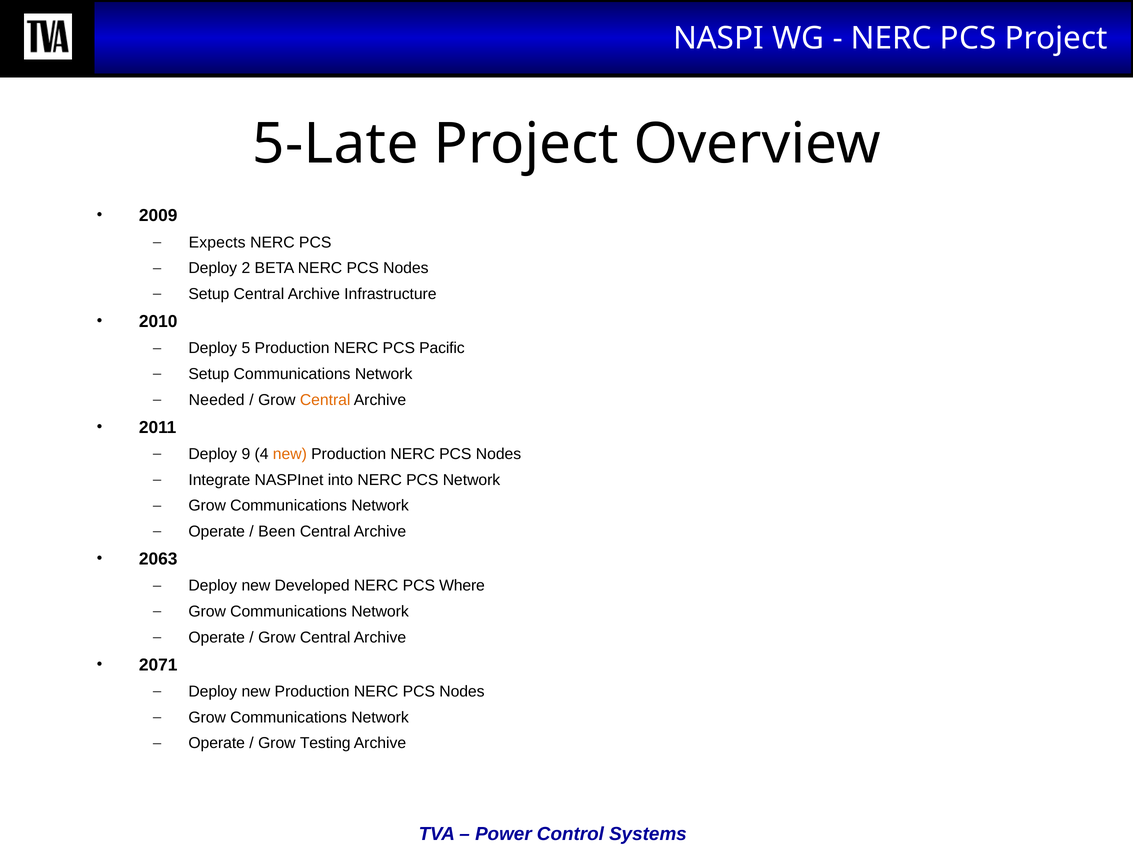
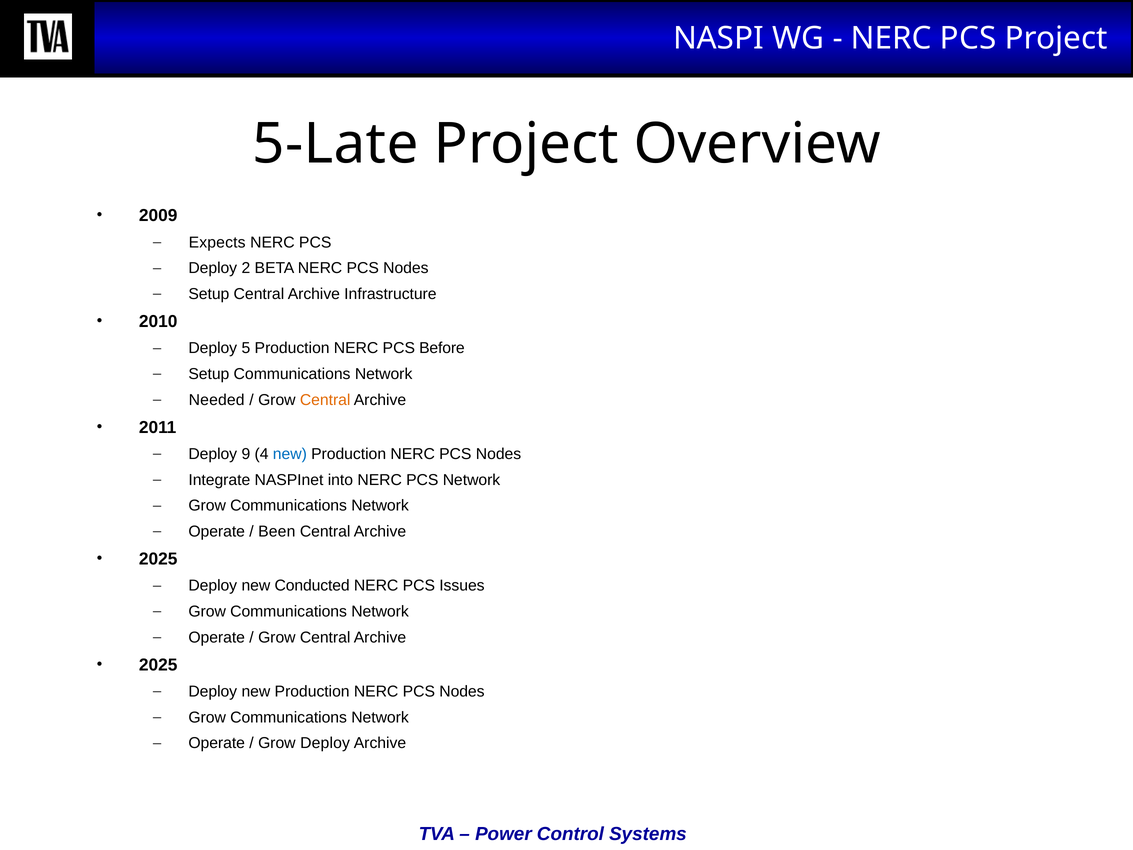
Pacific: Pacific -> Before
new at (290, 454) colour: orange -> blue
2063 at (158, 559): 2063 -> 2025
Developed: Developed -> Conducted
Where: Where -> Issues
2071 at (158, 665): 2071 -> 2025
Grow Testing: Testing -> Deploy
